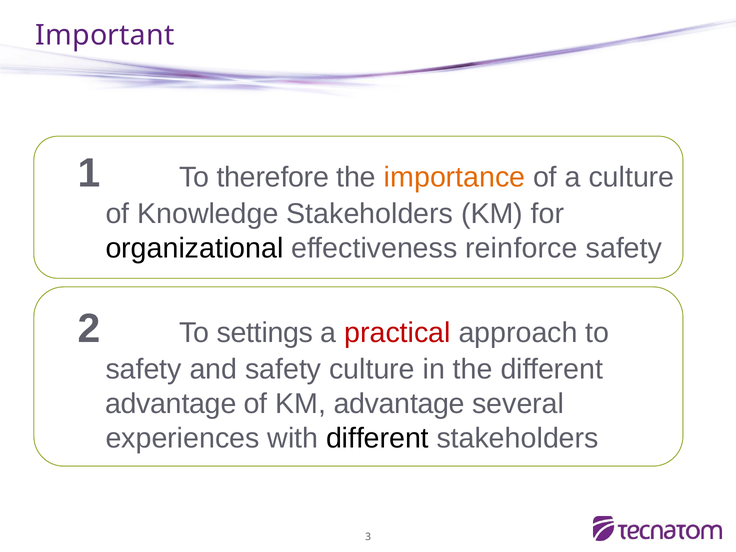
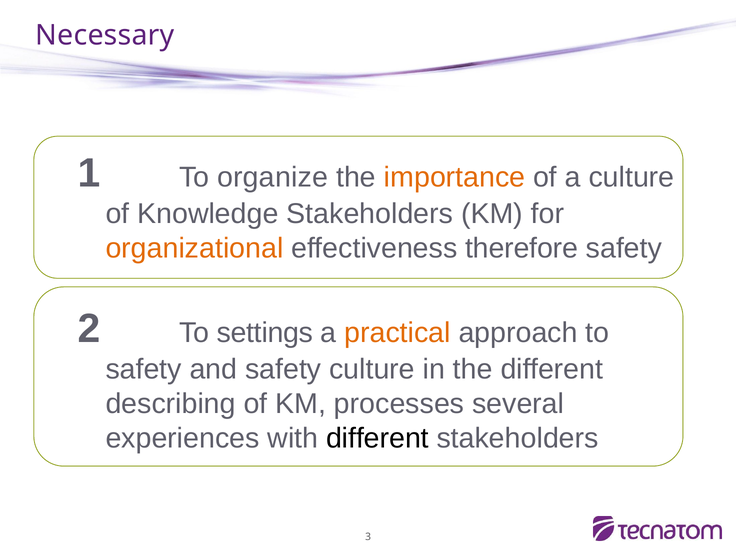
Important: Important -> Necessary
therefore: therefore -> organize
organizational colour: black -> orange
reinforce: reinforce -> therefore
practical colour: red -> orange
advantage at (171, 404): advantage -> describing
KM advantage: advantage -> processes
